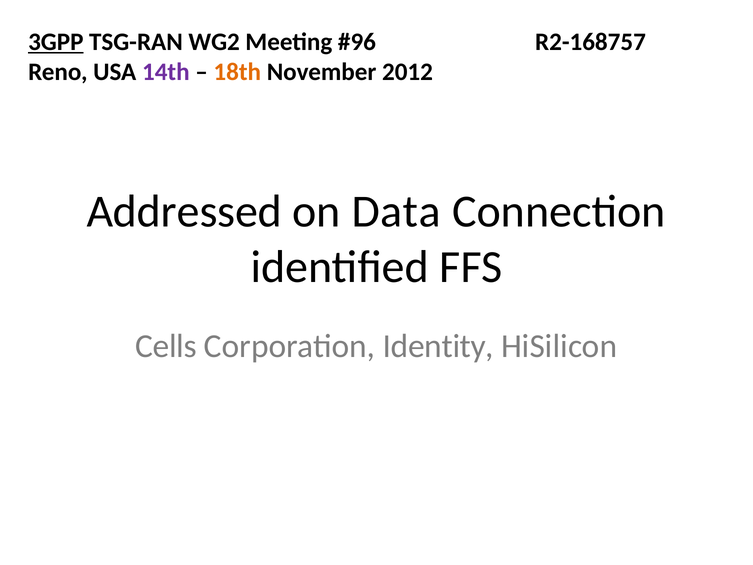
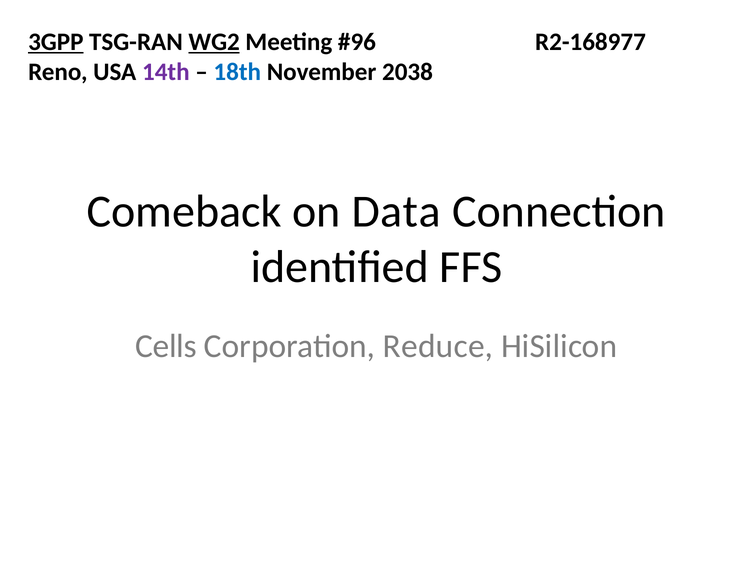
WG2 underline: none -> present
R2-168757: R2-168757 -> R2-168977
18th colour: orange -> blue
2012: 2012 -> 2038
Addressed: Addressed -> Comeback
Identity: Identity -> Reduce
